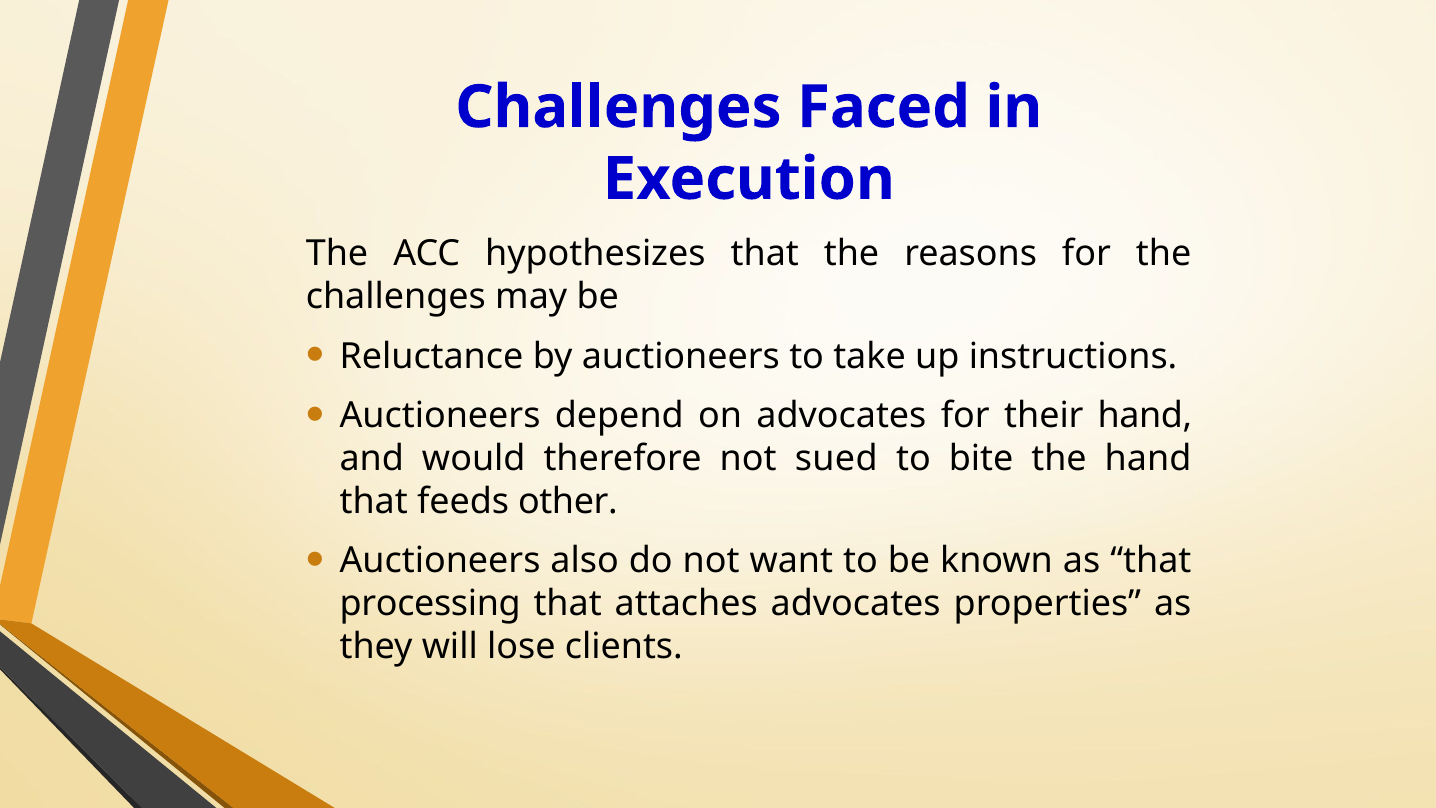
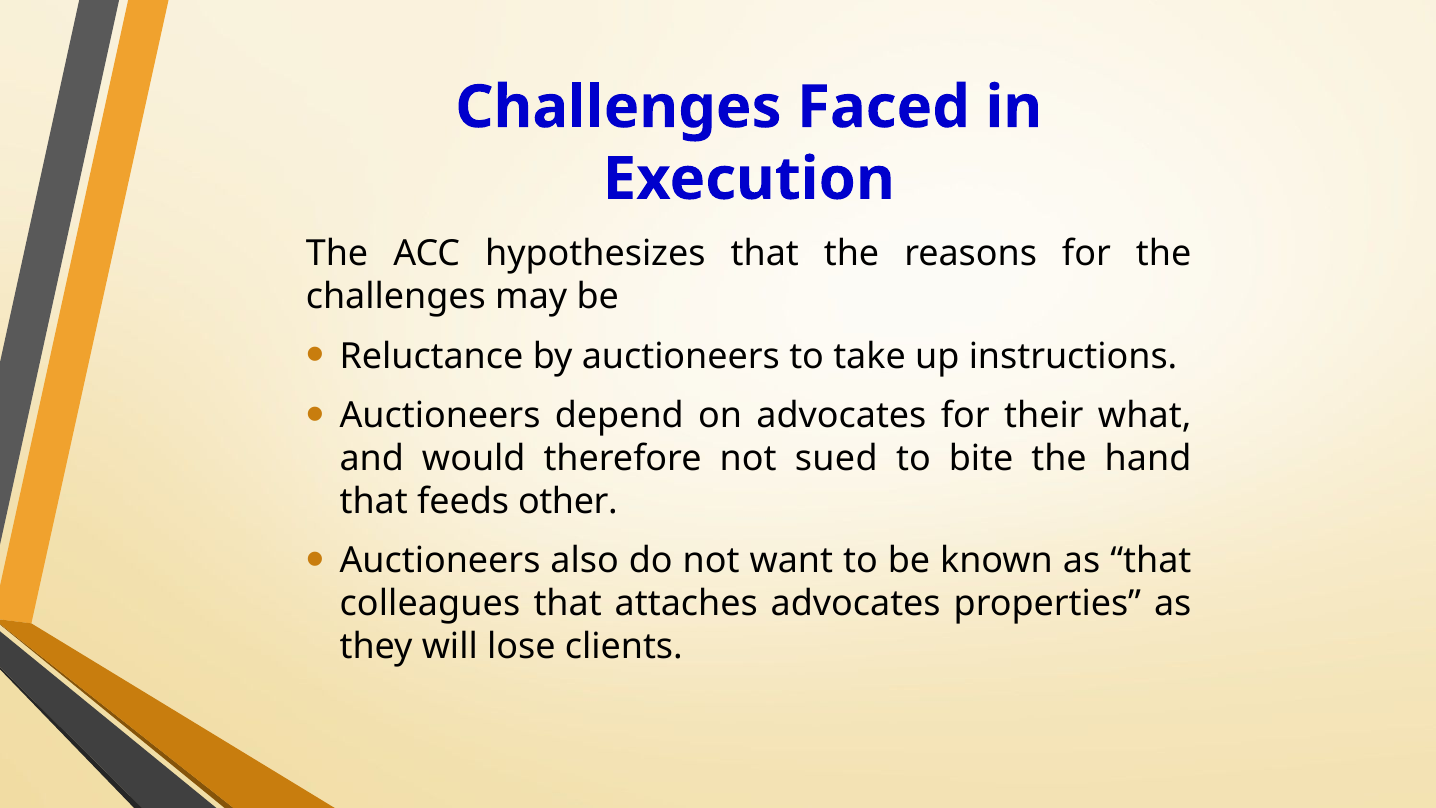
their hand: hand -> what
processing: processing -> colleagues
